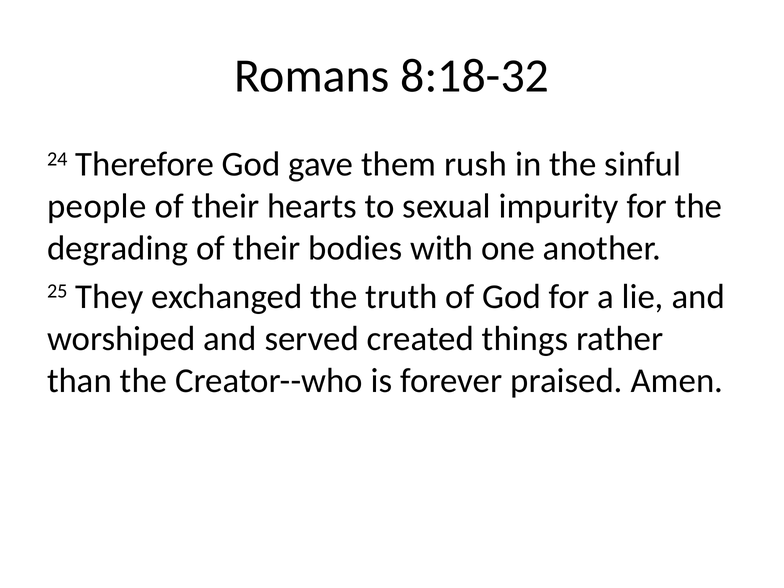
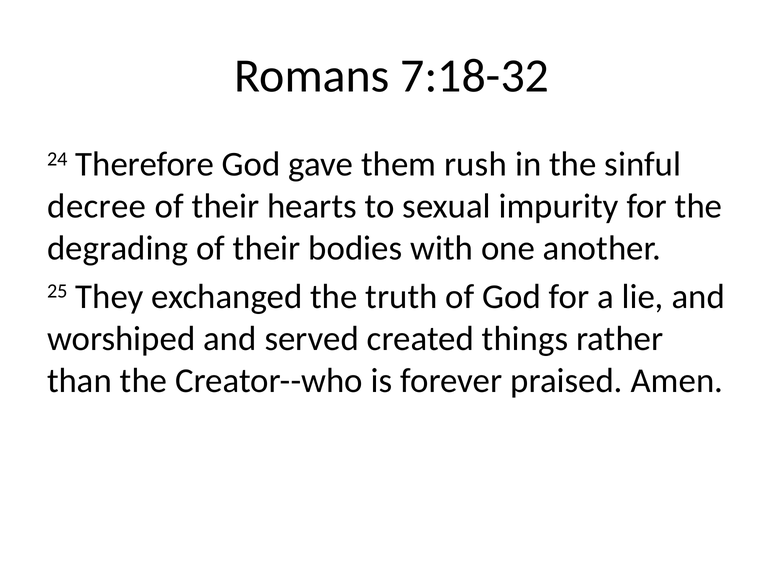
8:18-32: 8:18-32 -> 7:18-32
people: people -> decree
